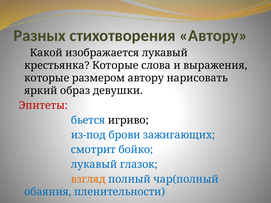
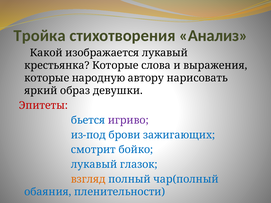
Разных: Разных -> Тройка
стихотворения Автору: Автору -> Анализ
размером: размером -> народную
игриво colour: black -> purple
